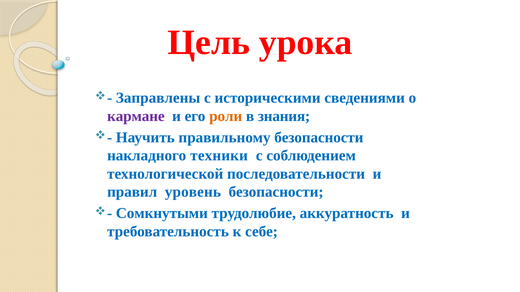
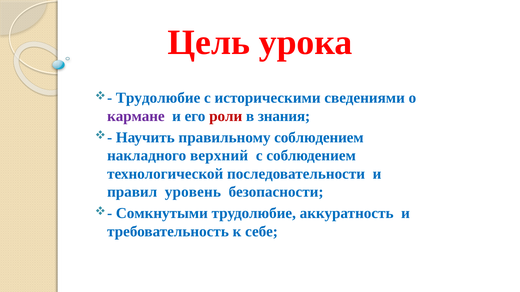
Заправлены at (158, 98): Заправлены -> Трудолюбие
роли colour: orange -> red
правильному безопасности: безопасности -> соблюдением
техники: техники -> верхний
